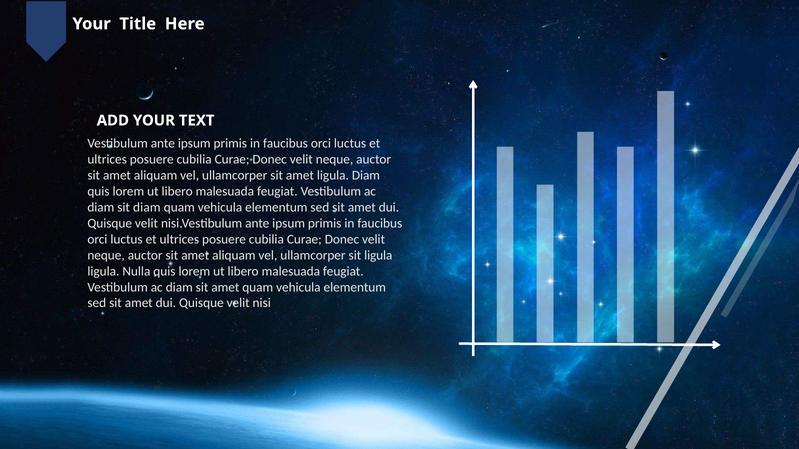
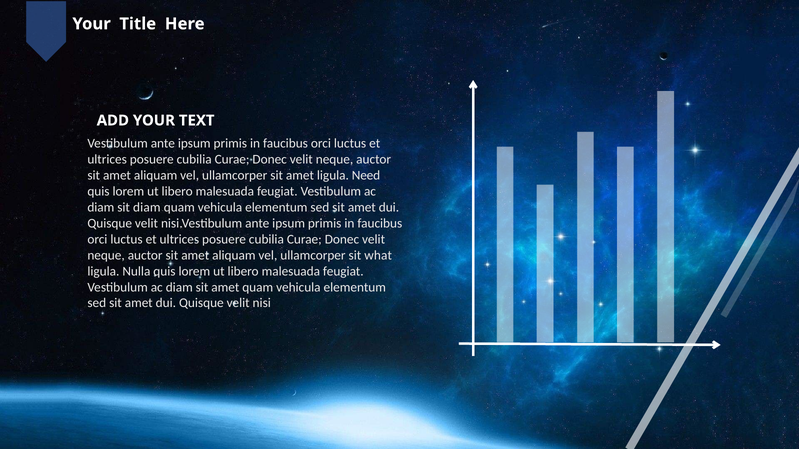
ligula Diam: Diam -> Need
sit ligula: ligula -> what
